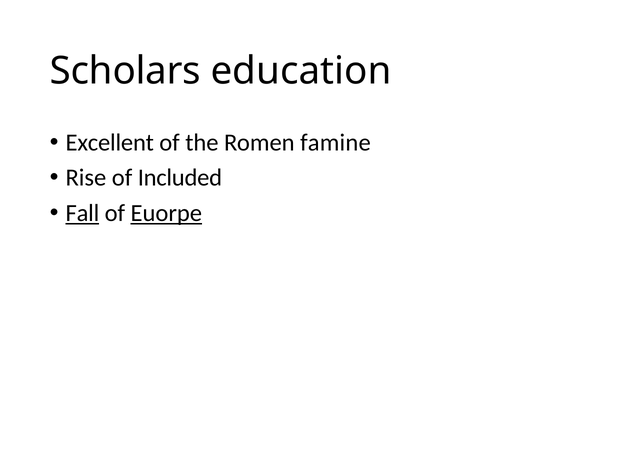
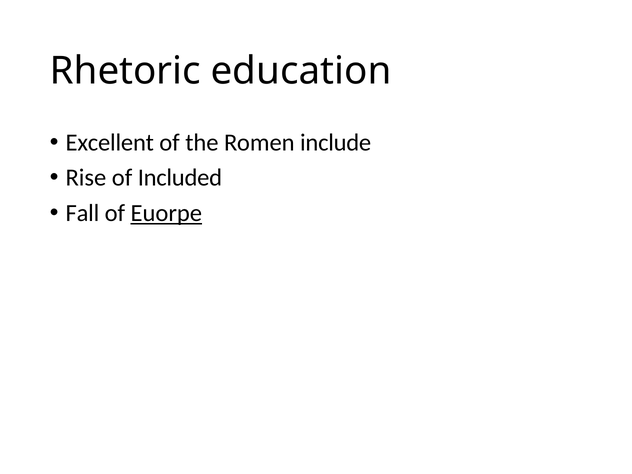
Scholars: Scholars -> Rhetoric
famine: famine -> include
Fall underline: present -> none
